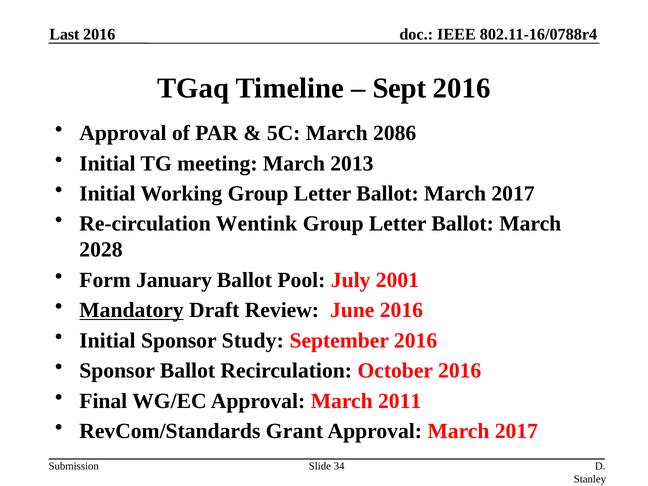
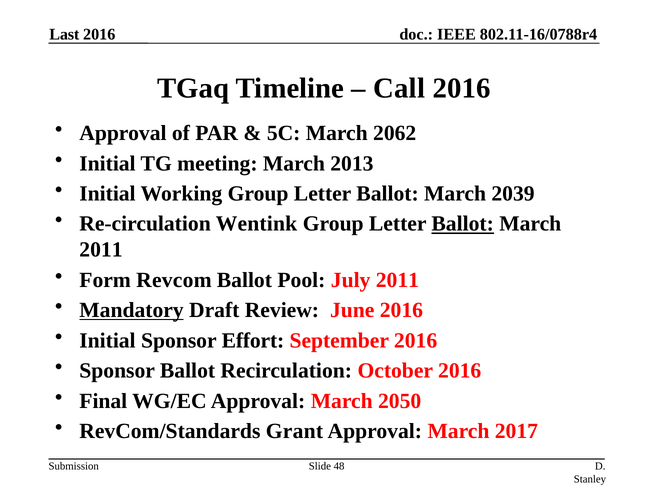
Sept: Sept -> Call
2086: 2086 -> 2062
Ballot March 2017: 2017 -> 2039
Ballot at (463, 224) underline: none -> present
2028 at (101, 250): 2028 -> 2011
January: January -> Revcom
July 2001: 2001 -> 2011
Study: Study -> Effort
2011: 2011 -> 2050
34: 34 -> 48
